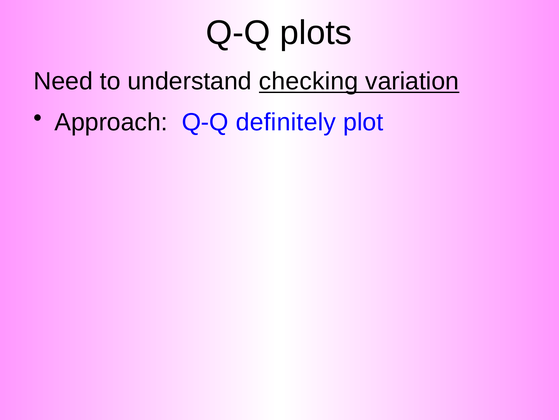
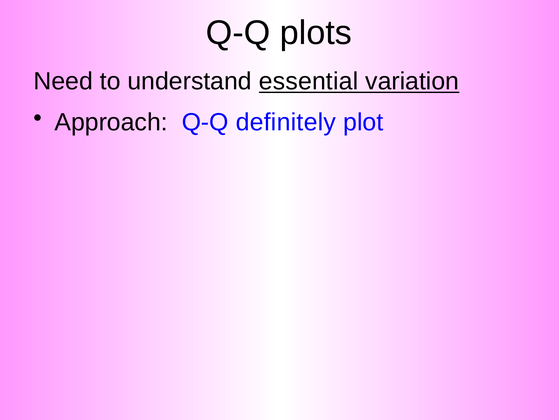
checking: checking -> essential
